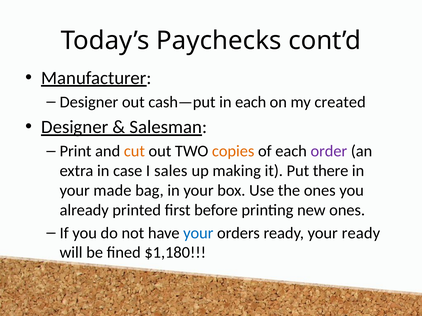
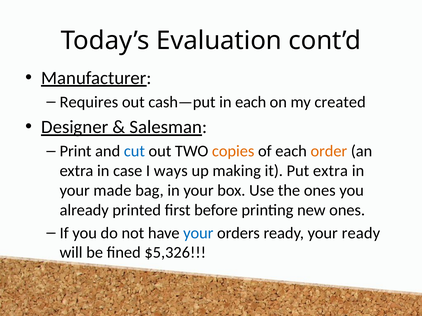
Paychecks: Paychecks -> Evaluation
Designer at (89, 102): Designer -> Requires
cut colour: orange -> blue
order colour: purple -> orange
sales: sales -> ways
Put there: there -> extra
$1,180: $1,180 -> $5,326
